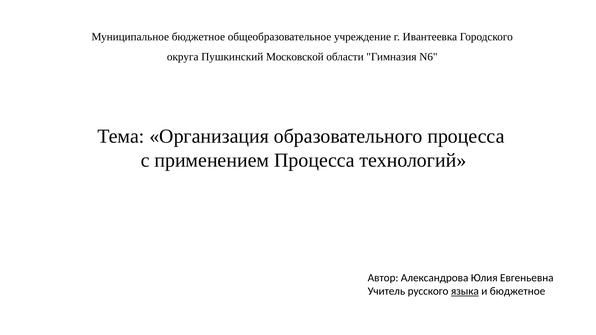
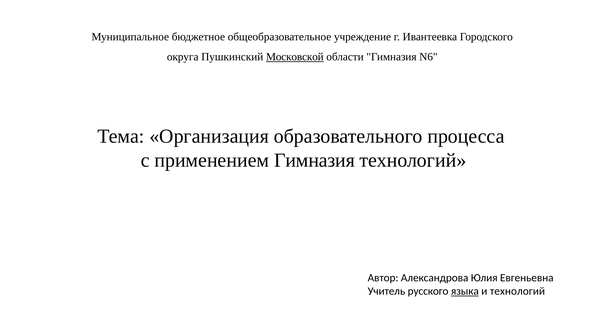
Московской underline: none -> present
применением Процесса: Процесса -> Гимназия
и бюджетное: бюджетное -> технологий
